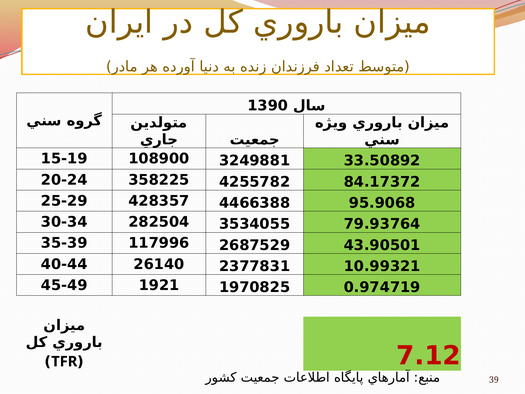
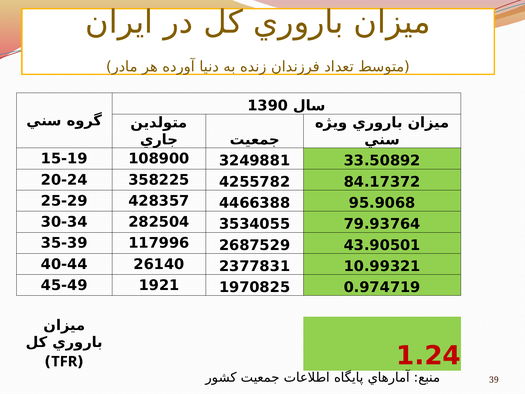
7.12: 7.12 -> 1.24
